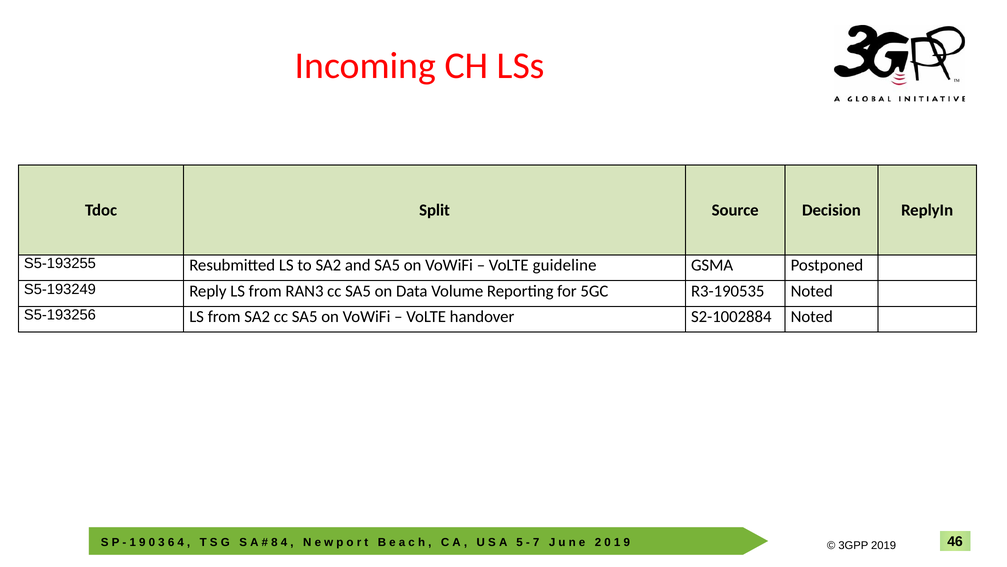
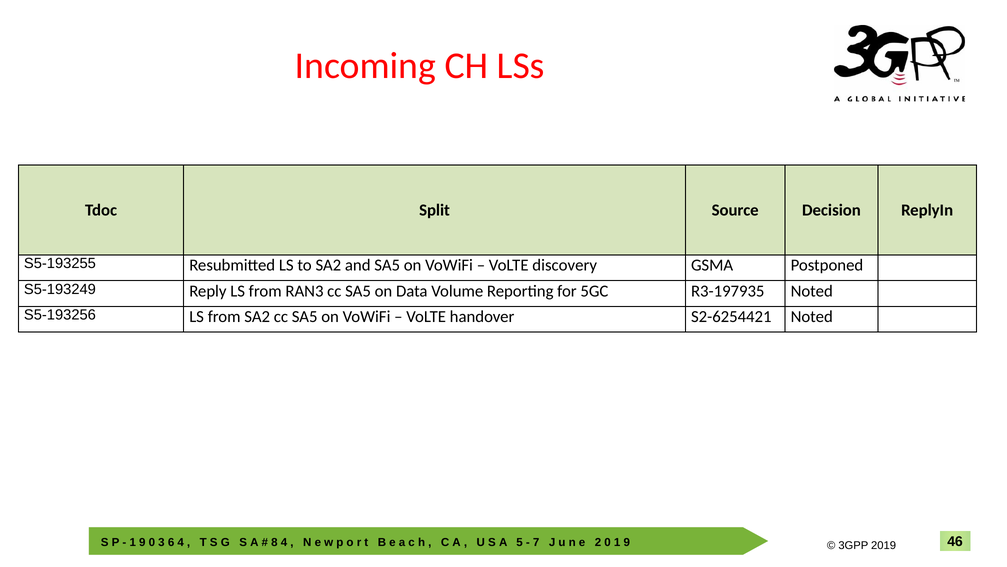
guideline: guideline -> discovery
R3-190535: R3-190535 -> R3-197935
S2-1002884: S2-1002884 -> S2-6254421
